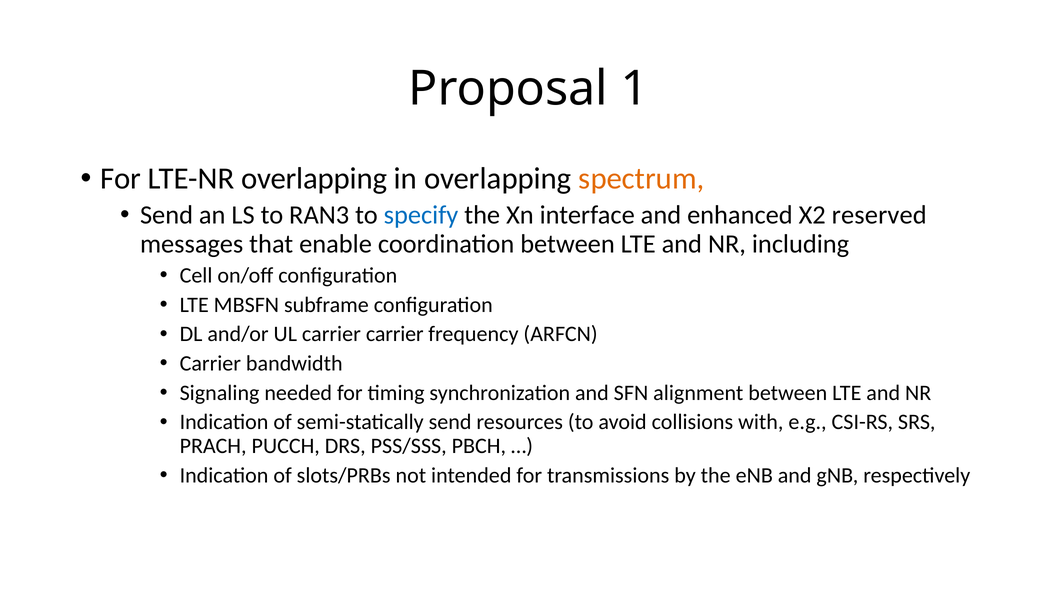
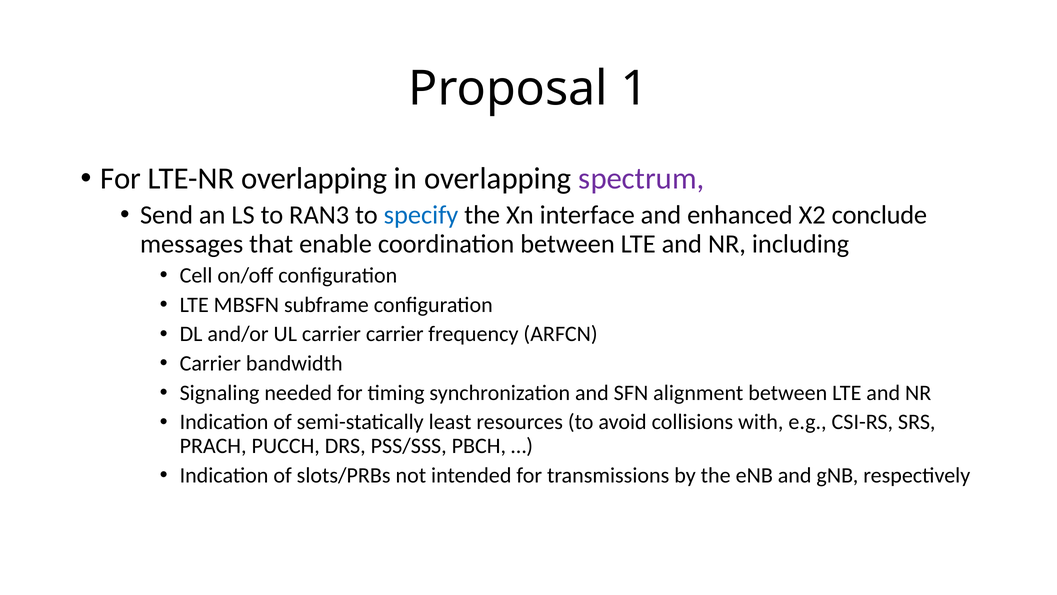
spectrum colour: orange -> purple
reserved: reserved -> conclude
semi-statically send: send -> least
